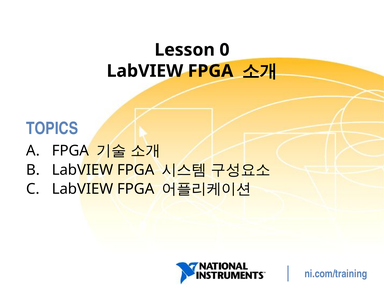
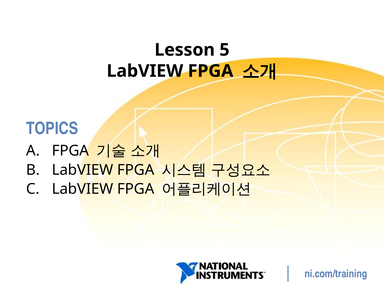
0: 0 -> 5
